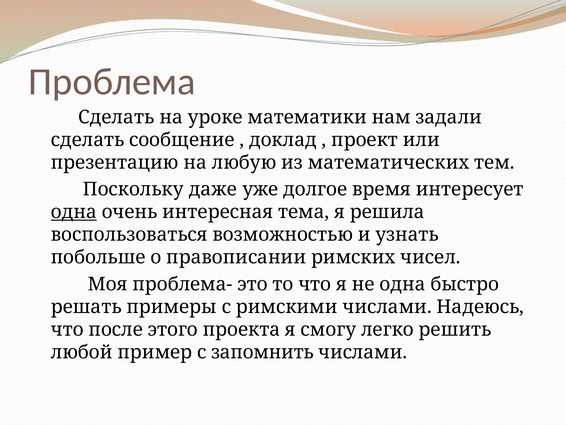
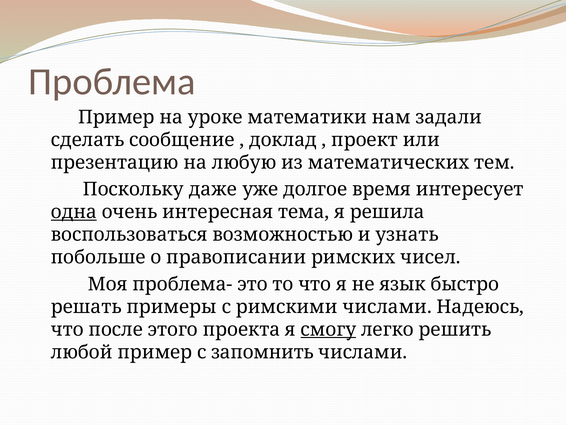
Сделать at (116, 117): Сделать -> Пример
не одна: одна -> язык
смогу underline: none -> present
